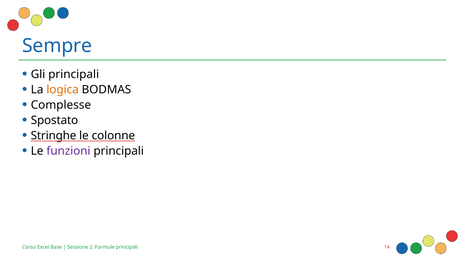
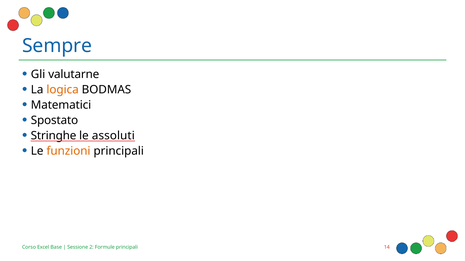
Gli principali: principali -> valutarne
Complesse: Complesse -> Matematici
colonne: colonne -> assoluti
funzioni colour: purple -> orange
